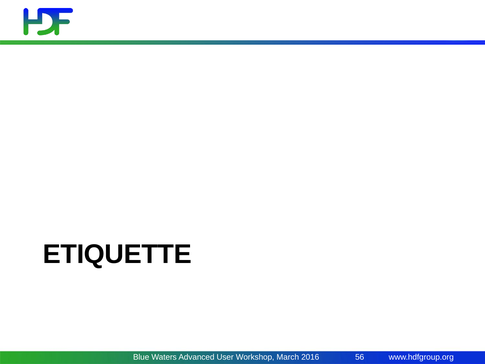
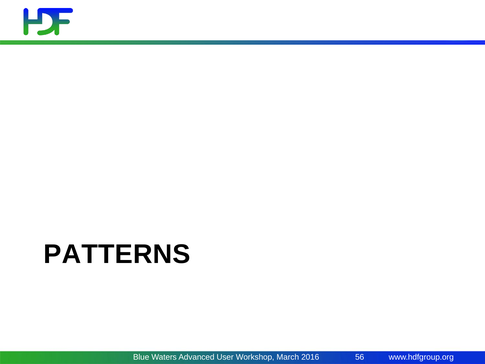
ETIQUETTE: ETIQUETTE -> PATTERNS
